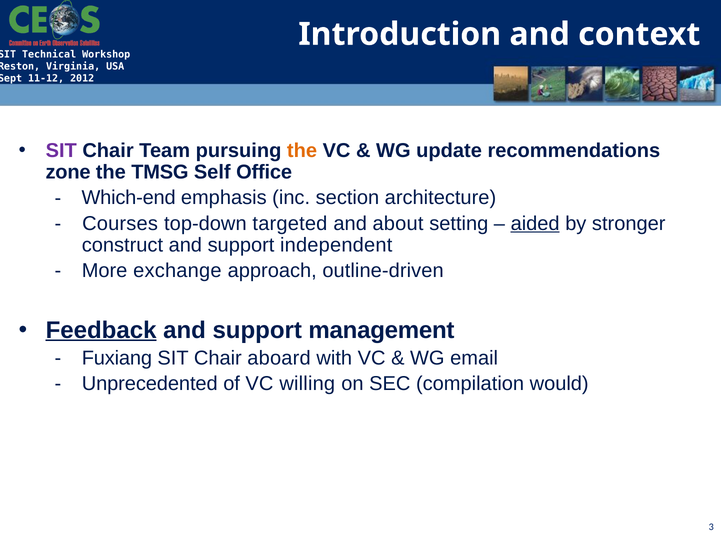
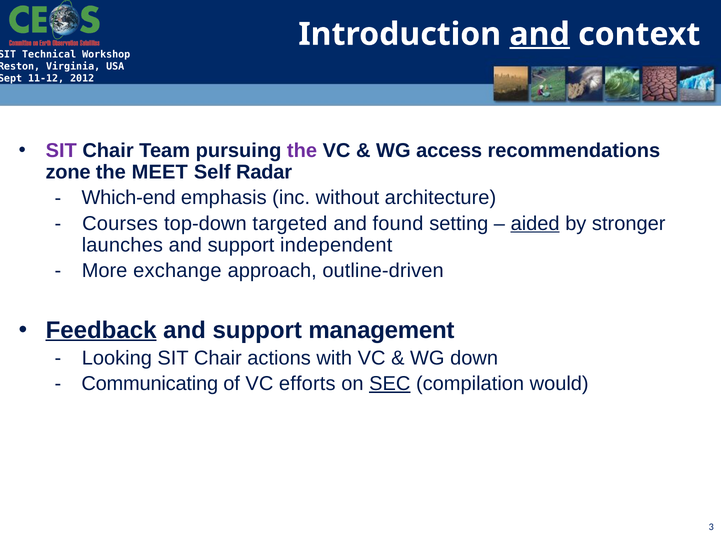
and at (540, 34) underline: none -> present
the at (302, 150) colour: orange -> purple
update: update -> access
TMSG: TMSG -> MEET
Office: Office -> Radar
section: section -> without
about: about -> found
construct: construct -> launches
Fuxiang: Fuxiang -> Looking
aboard: aboard -> actions
email: email -> down
Unprecedented: Unprecedented -> Communicating
willing: willing -> efforts
SEC underline: none -> present
